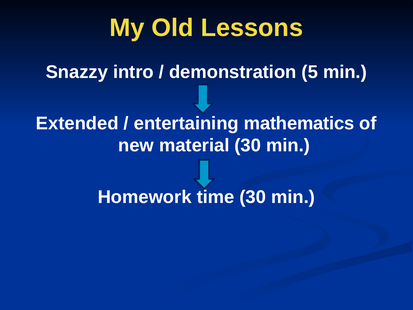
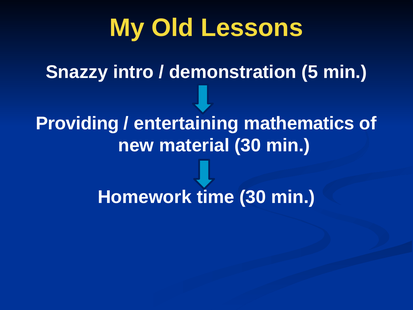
Extended: Extended -> Providing
